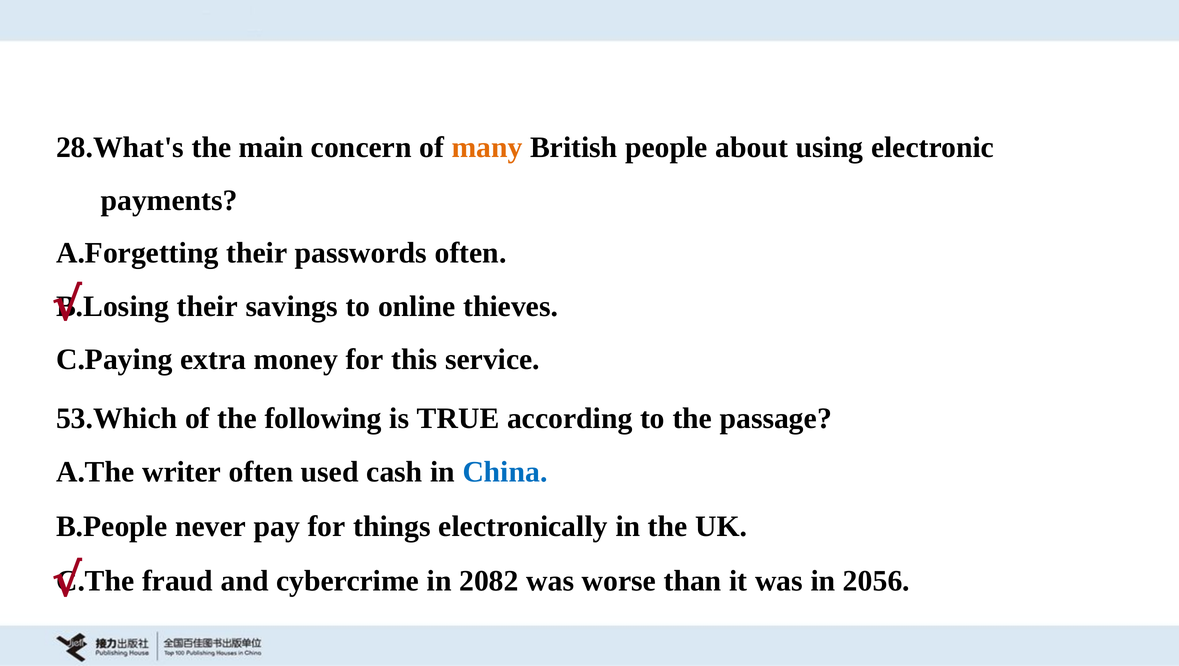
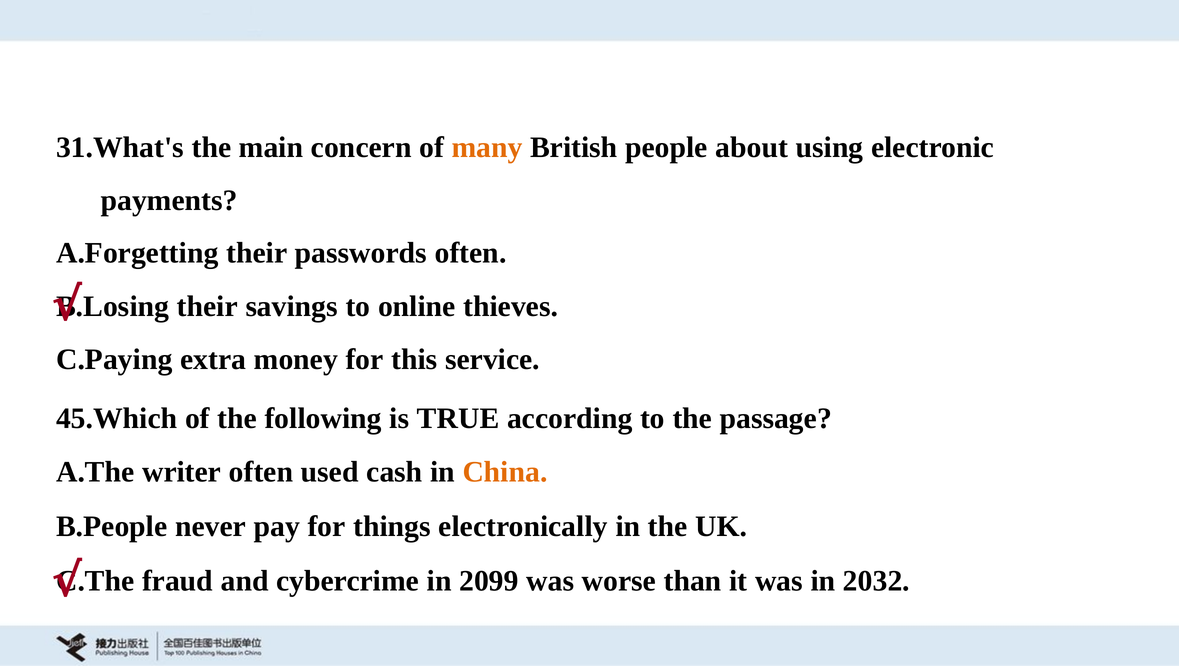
28.What's: 28.What's -> 31.What's
53.Which: 53.Which -> 45.Which
China colour: blue -> orange
2082: 2082 -> 2099
2056: 2056 -> 2032
